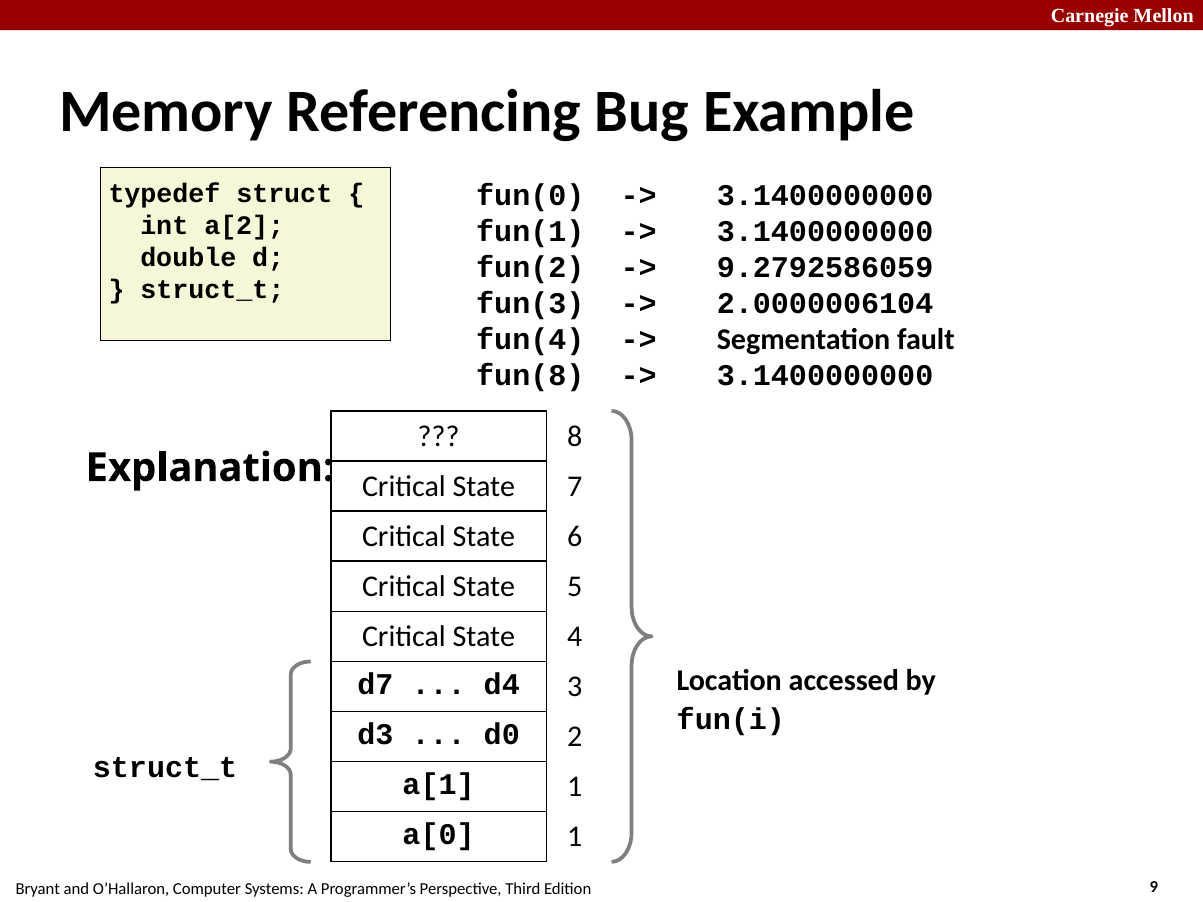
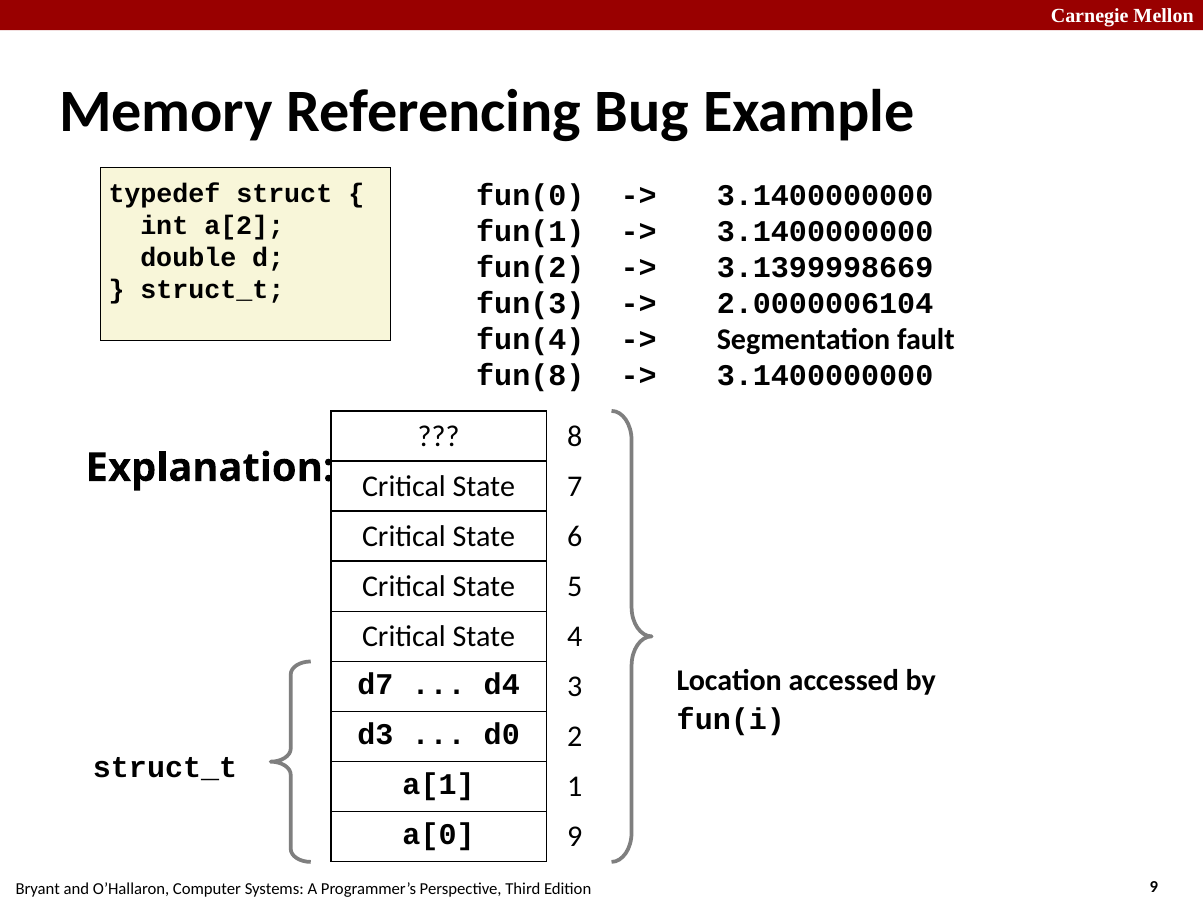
9.2792586059: 9.2792586059 -> 3.1399998669
a[0 1: 1 -> 9
